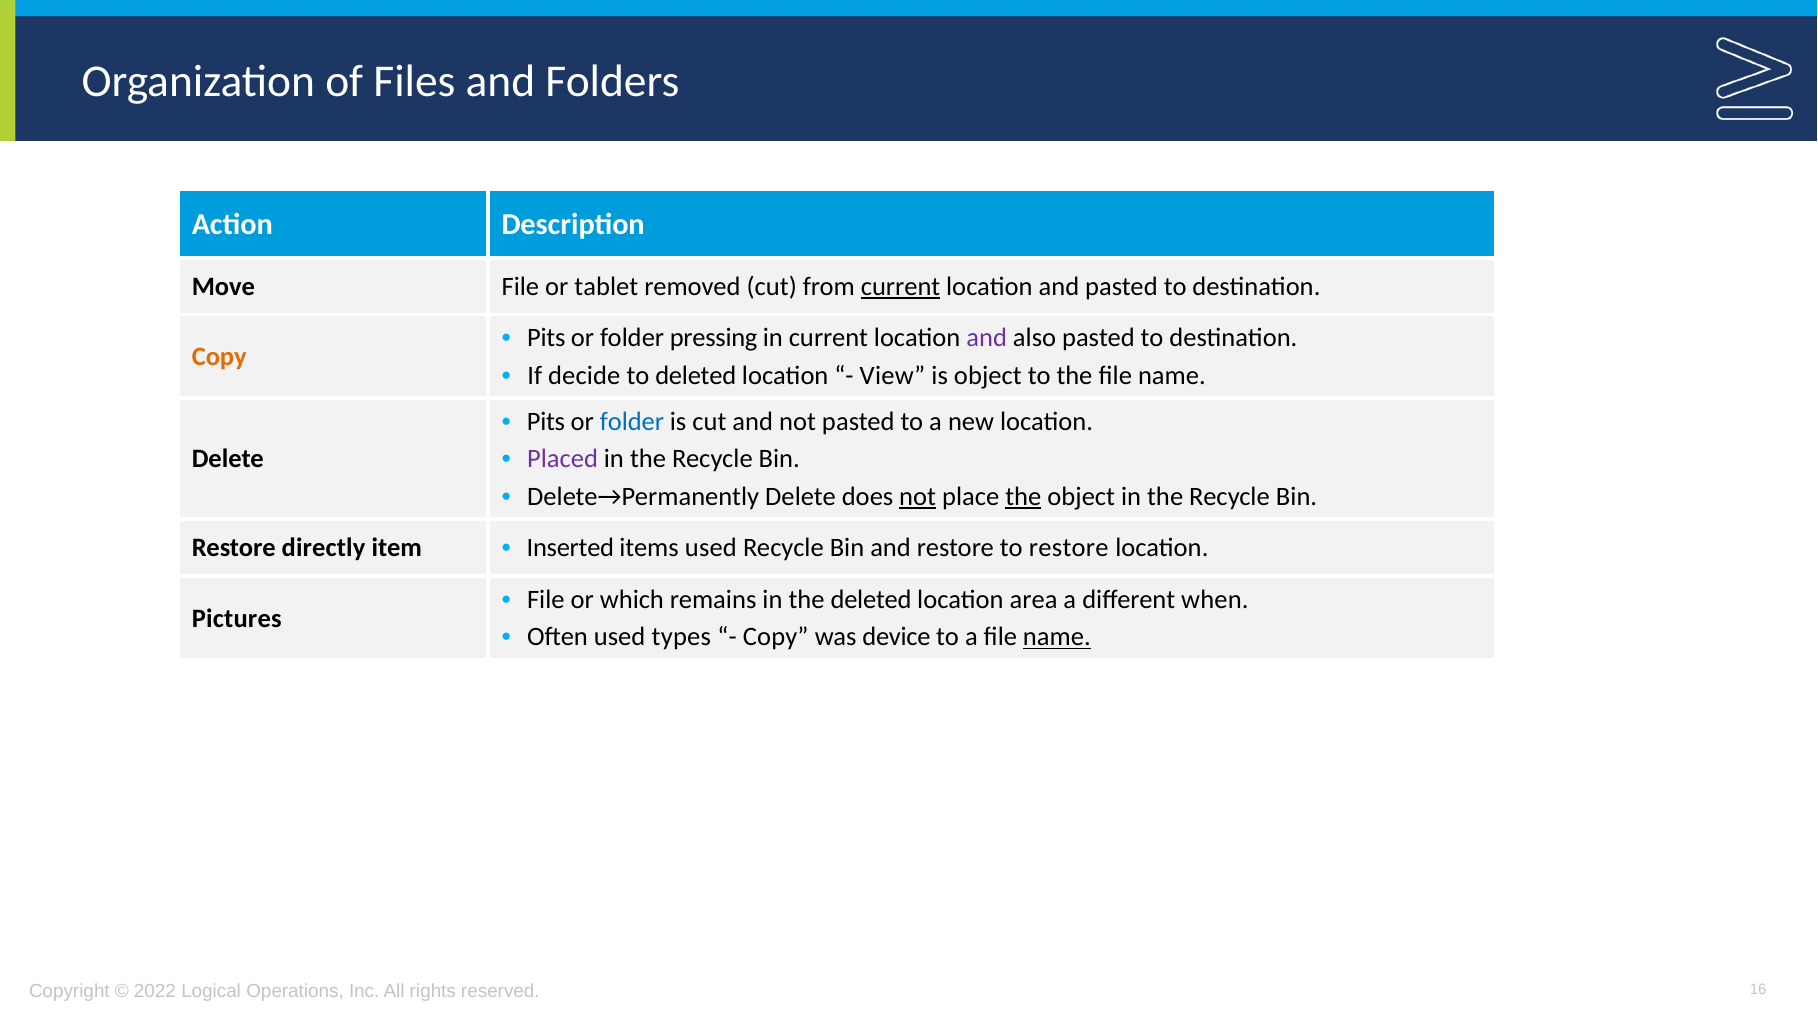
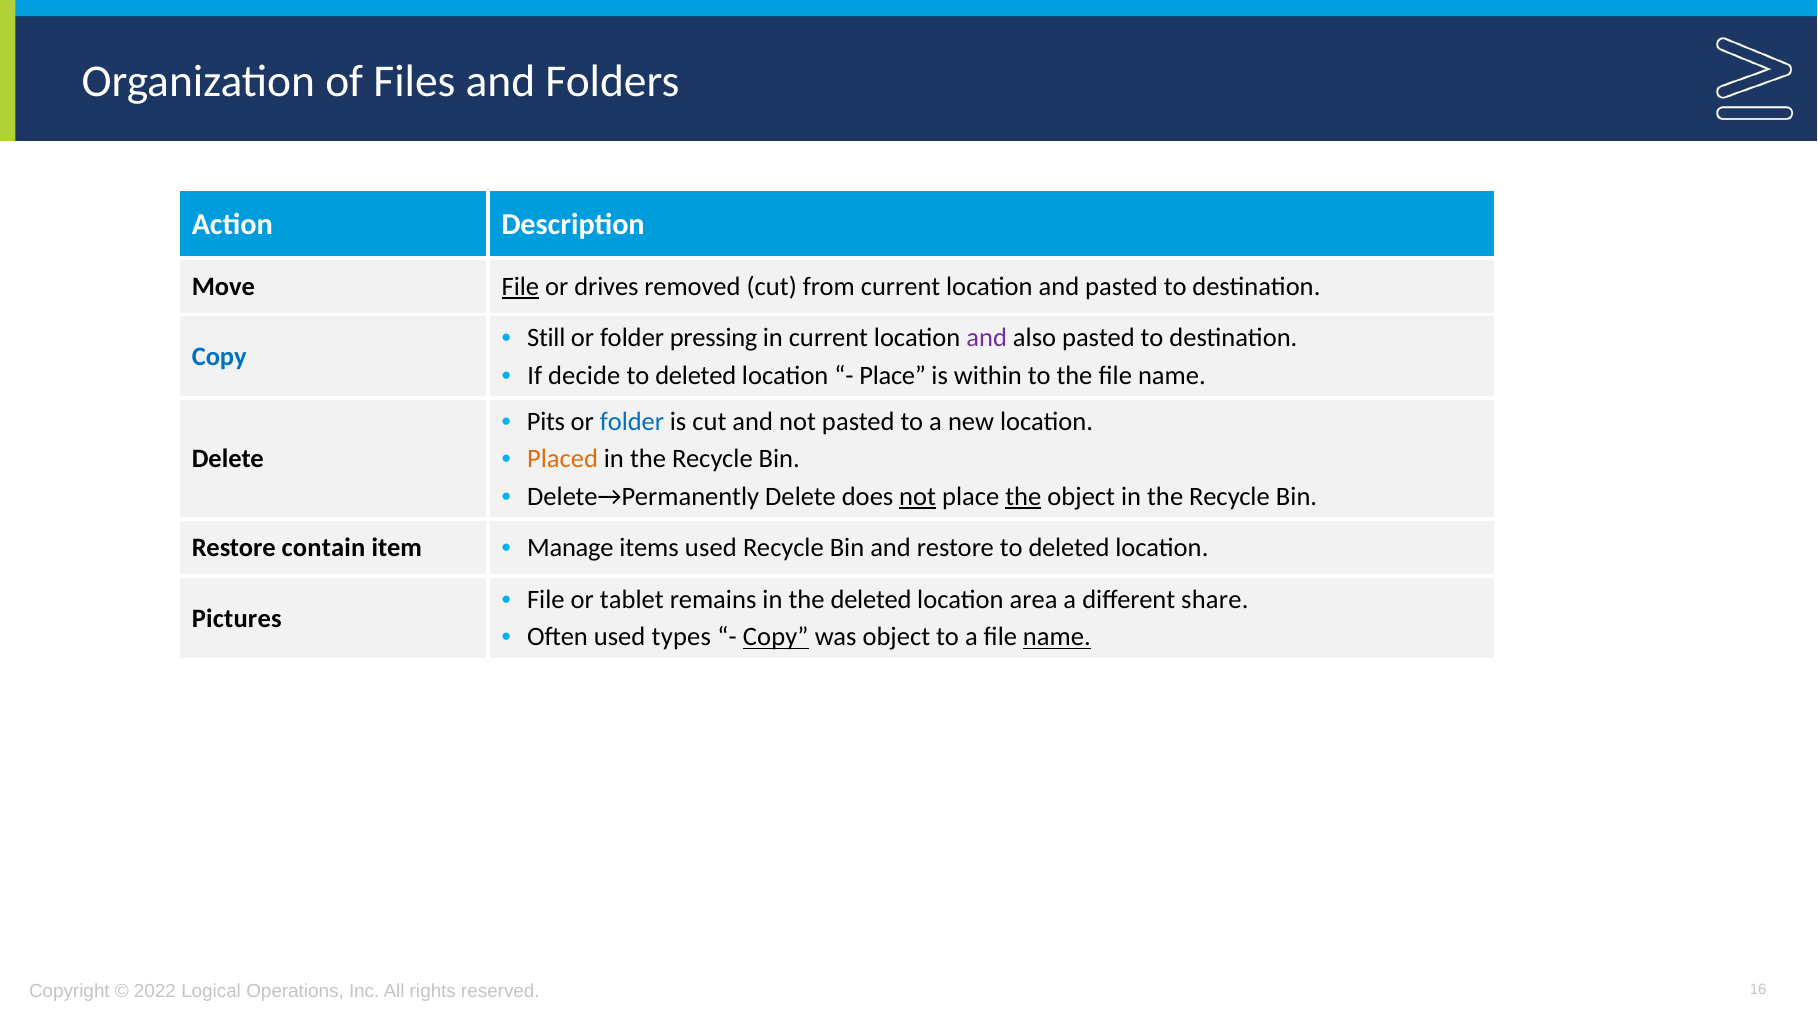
File at (520, 286) underline: none -> present
tablet: tablet -> drives
current at (901, 286) underline: present -> none
Pits at (546, 338): Pits -> Still
Copy at (219, 357) colour: orange -> blue
View at (892, 375): View -> Place
is object: object -> within
Placed colour: purple -> orange
directly: directly -> contain
Inserted: Inserted -> Manage
restore to restore: restore -> deleted
which: which -> tablet
when: when -> share
Copy at (776, 637) underline: none -> present
was device: device -> object
